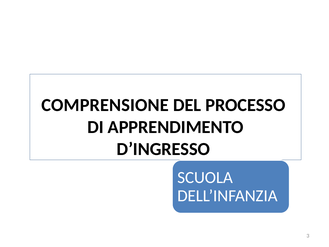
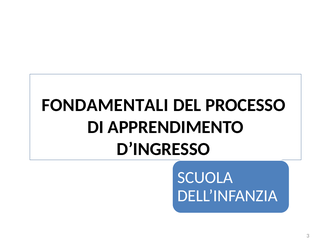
COMPRENSIONE: COMPRENSIONE -> FONDAMENTALI
